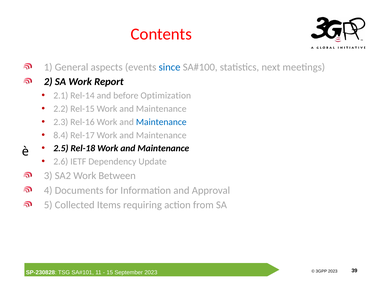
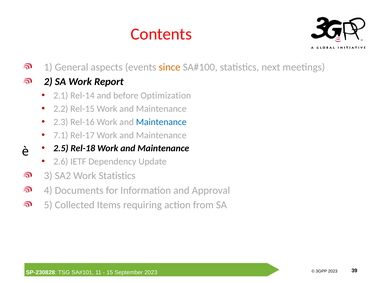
since colour: blue -> orange
8.4: 8.4 -> 7.1
Work Between: Between -> Statistics
